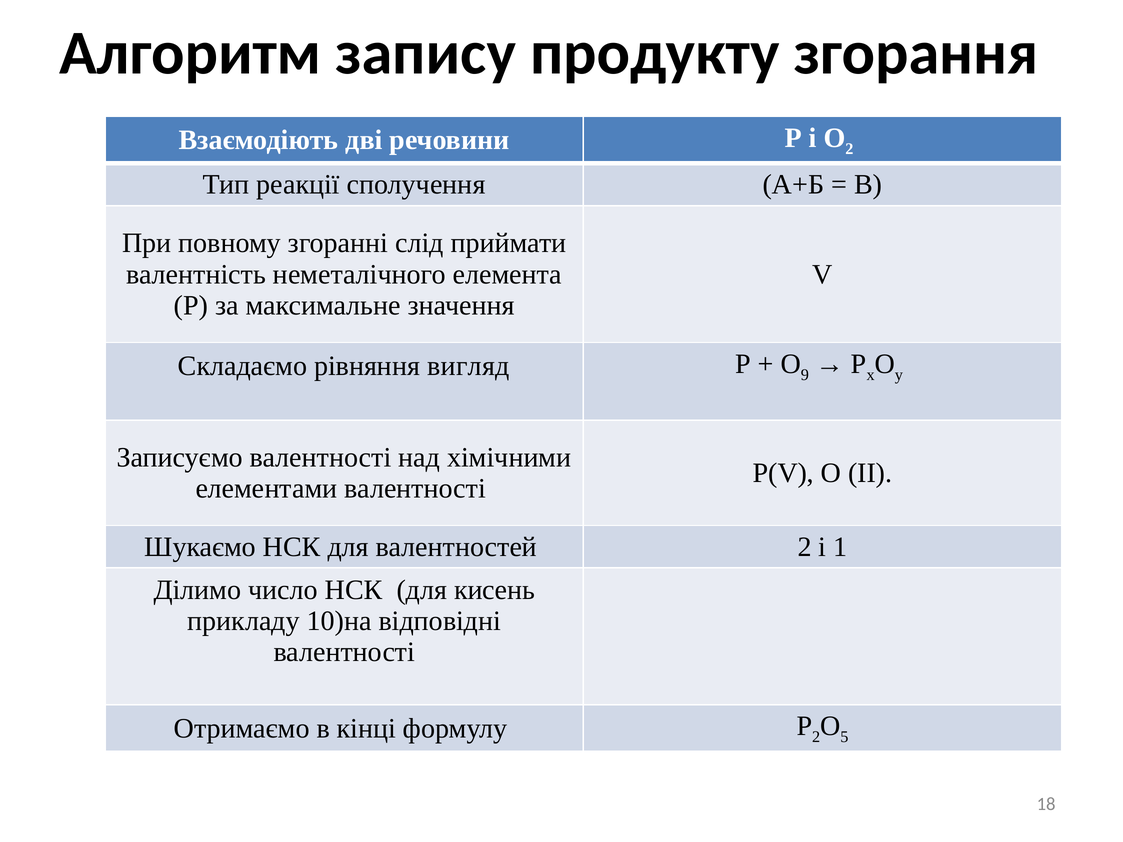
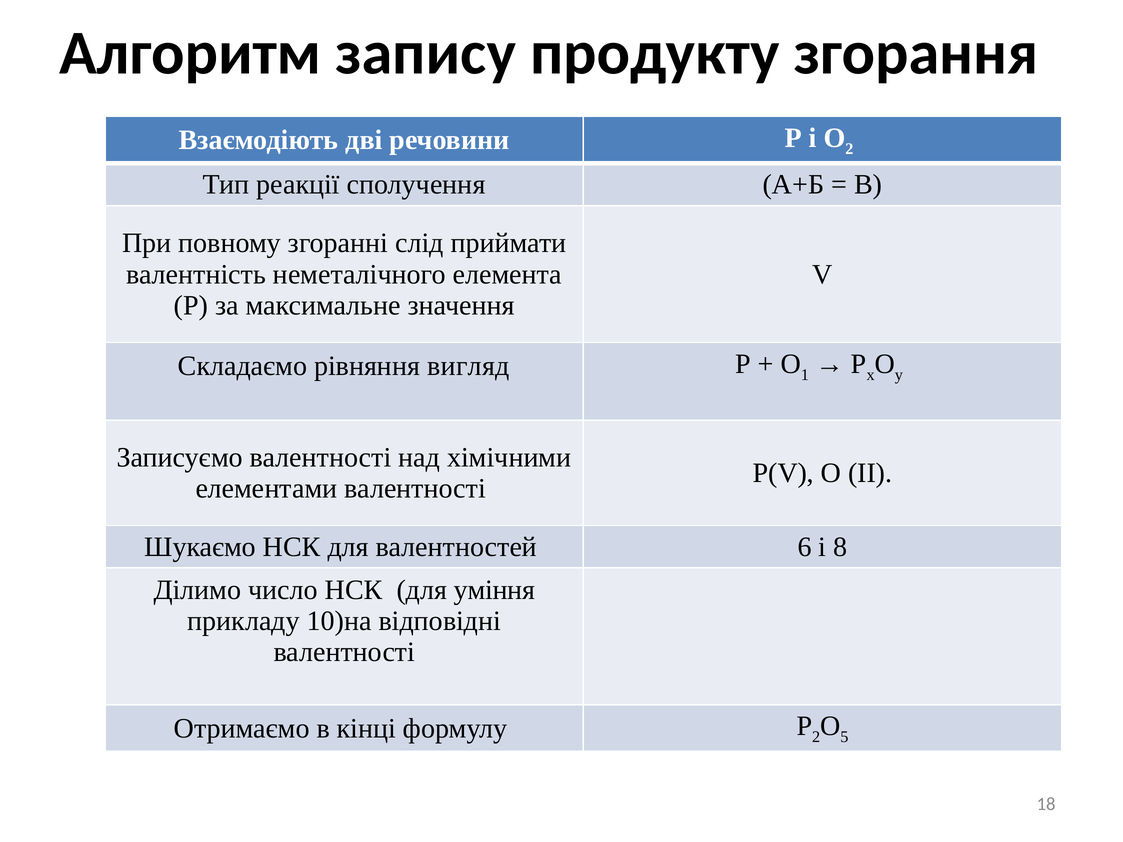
9: 9 -> 1
валентностей 2: 2 -> 6
1: 1 -> 8
кисень: кисень -> уміння
